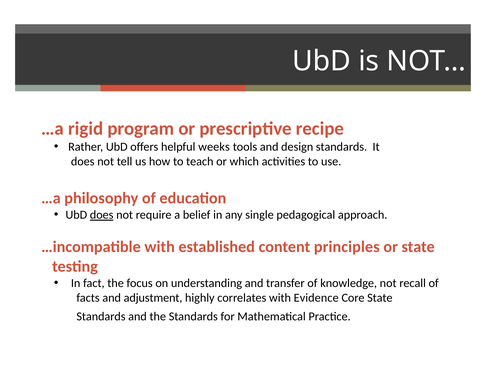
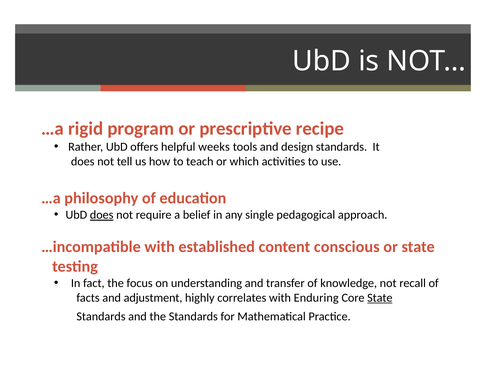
principles: principles -> conscious
Evidence: Evidence -> Enduring
State at (380, 297) underline: none -> present
